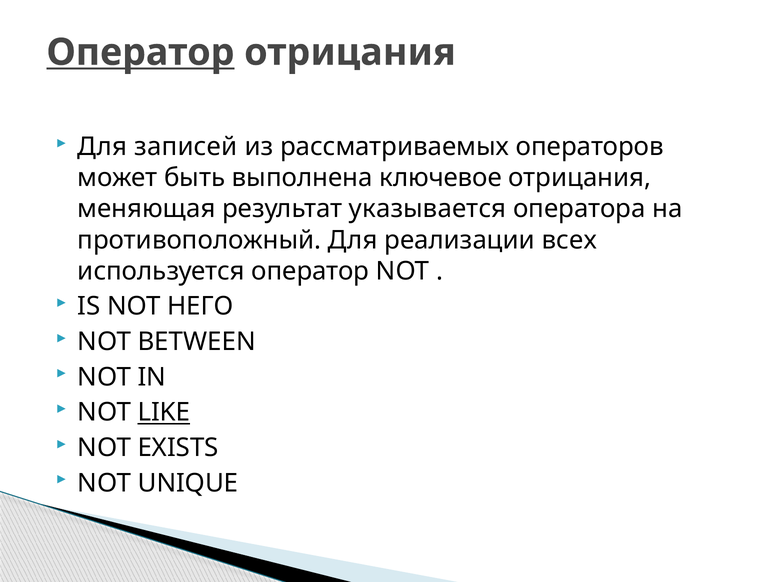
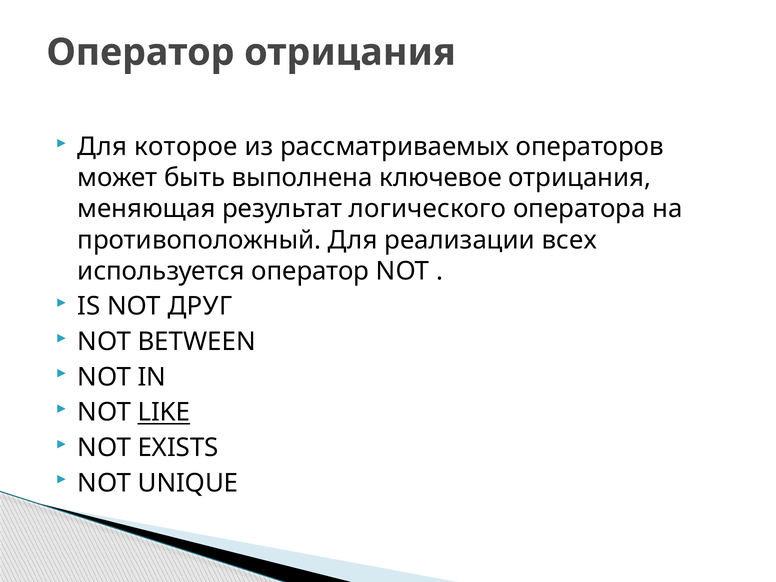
Оператор at (140, 52) underline: present -> none
записей: записей -> которое
указывается: указывается -> логического
НЕГО: НЕГО -> ДРУГ
